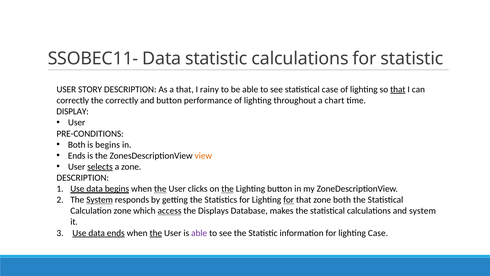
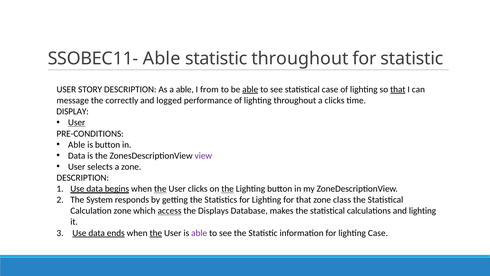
SSOBEC11- Data: Data -> Able
statistic calculations: calculations -> throughout
a that: that -> able
rainy: rainy -> from
able at (250, 89) underline: none -> present
correctly at (73, 100): correctly -> message
and button: button -> logged
a chart: chart -> clicks
User at (77, 122) underline: none -> present
Both at (77, 144): Both -> Able
is begins: begins -> button
Ends at (77, 155): Ends -> Data
view colour: orange -> purple
selects underline: present -> none
System at (100, 200) underline: present -> none
for at (289, 200) underline: present -> none
zone both: both -> class
and system: system -> lighting
